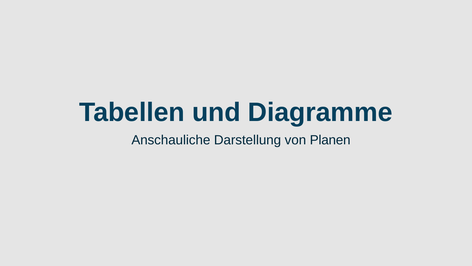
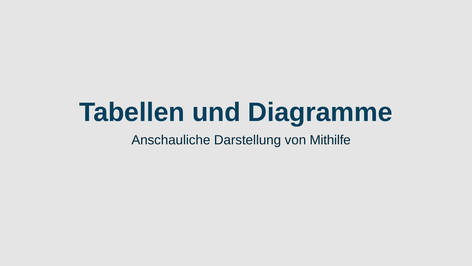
Planen: Planen -> Mithilfe
